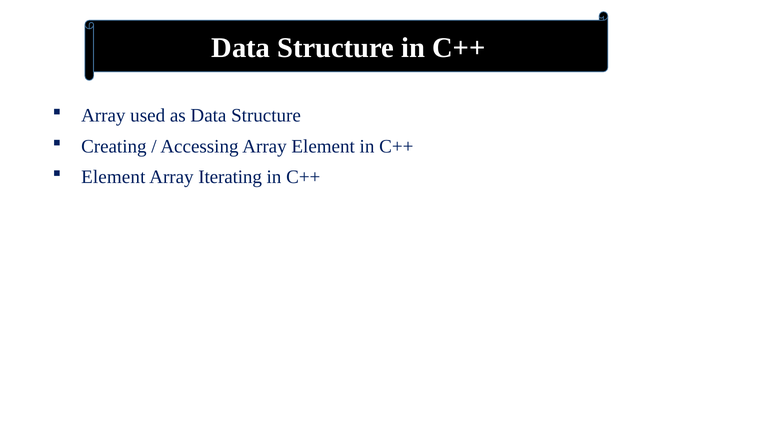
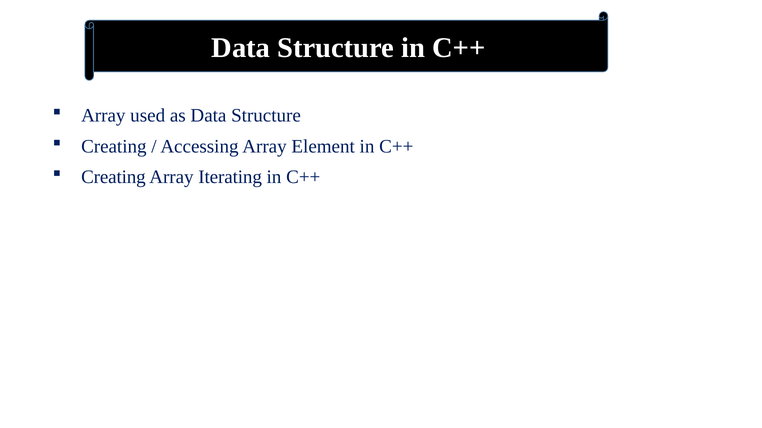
Element at (113, 177): Element -> Creating
